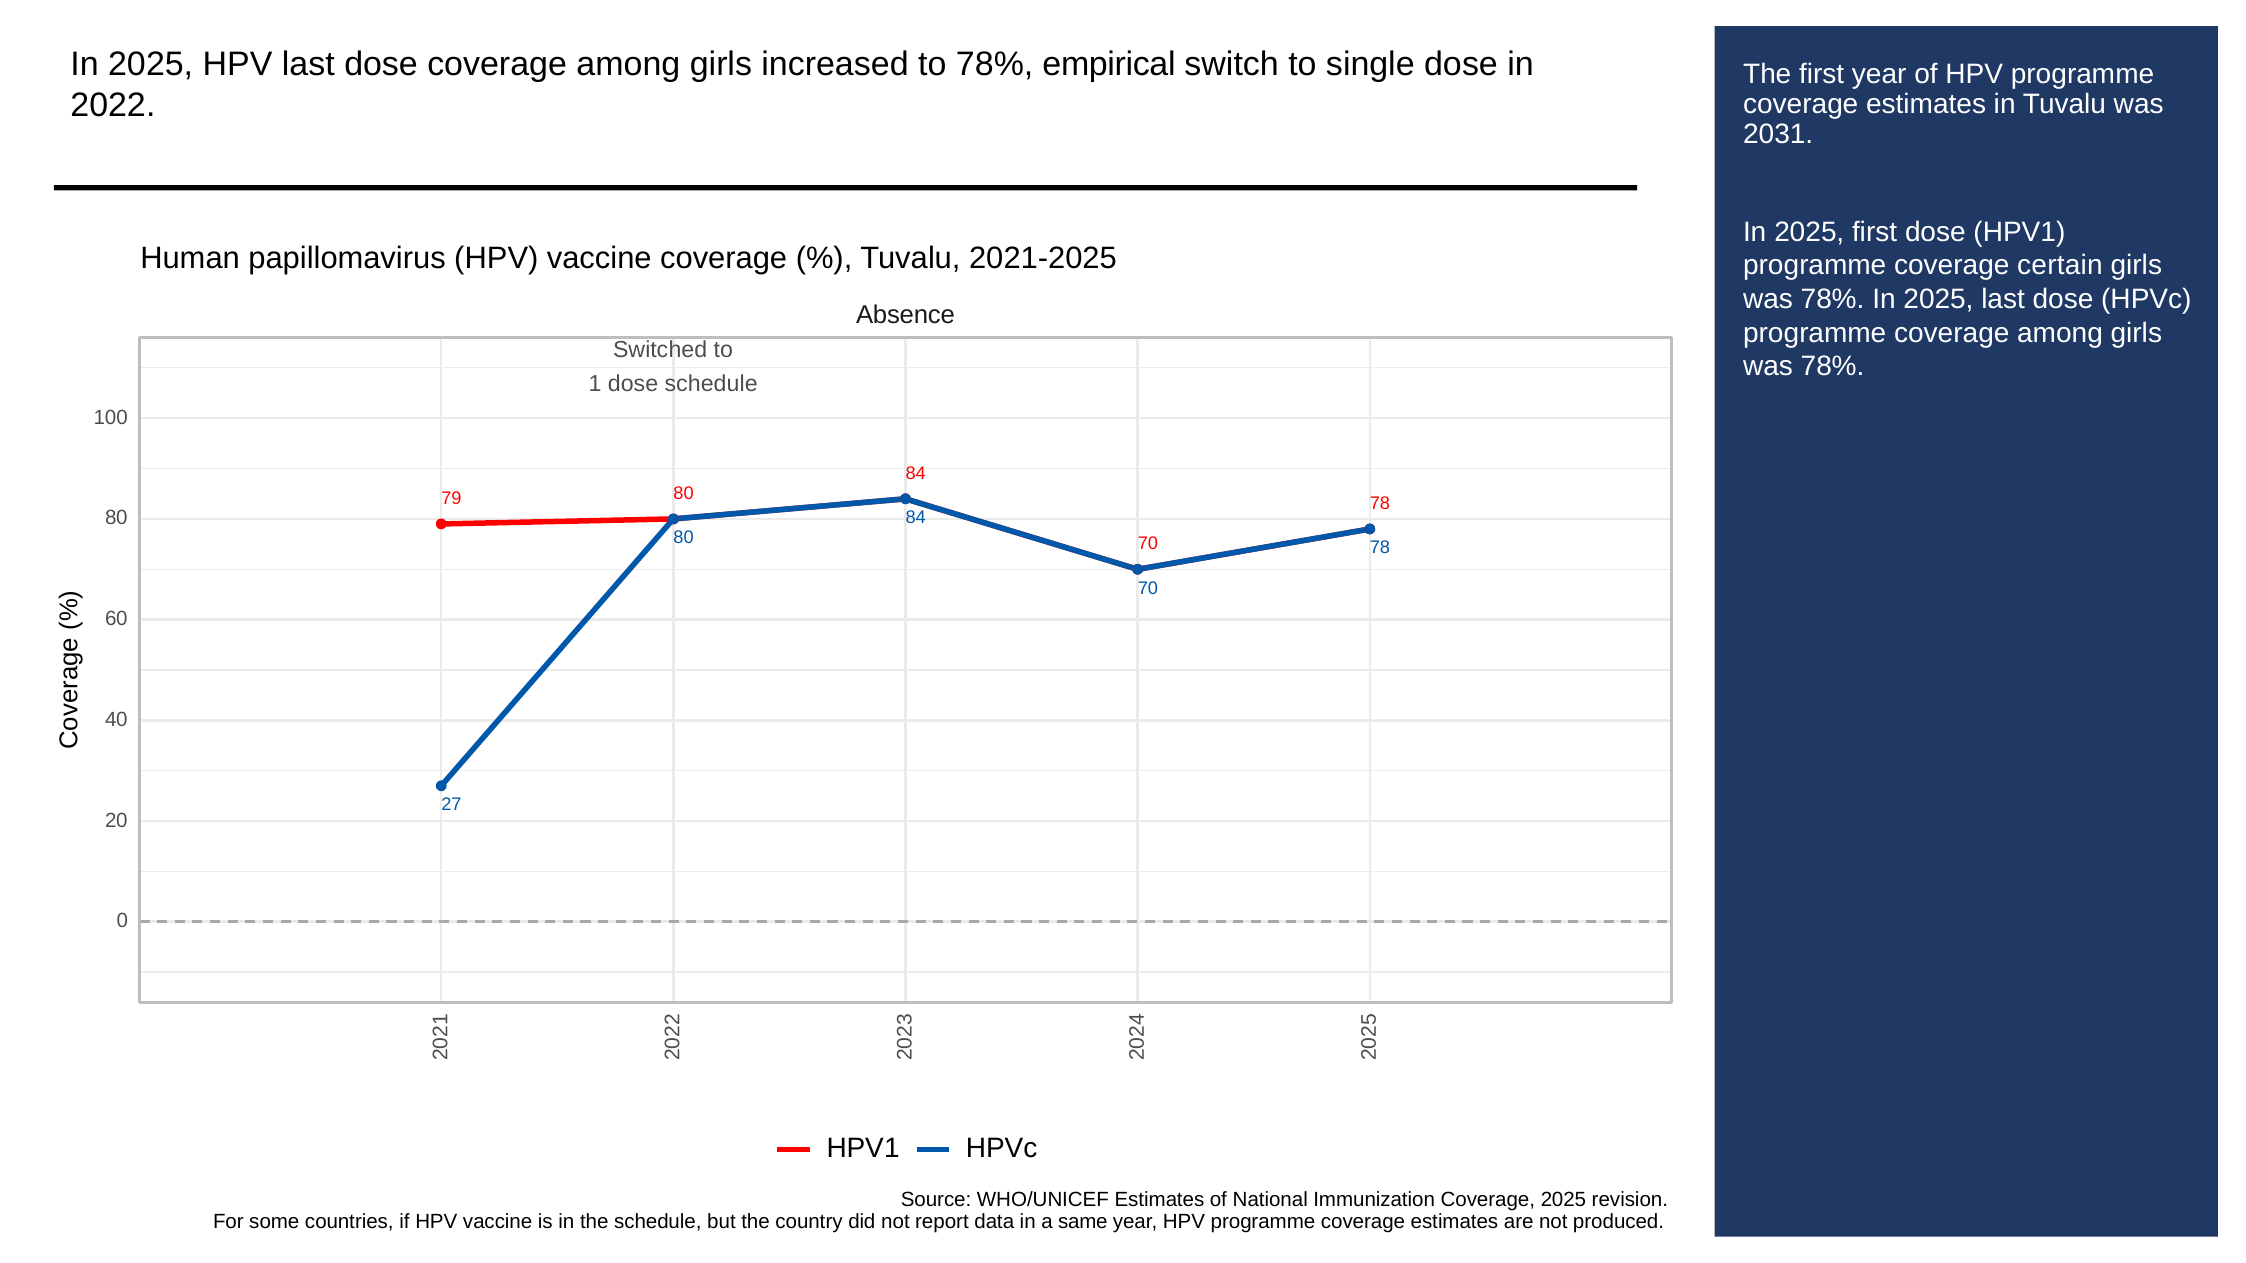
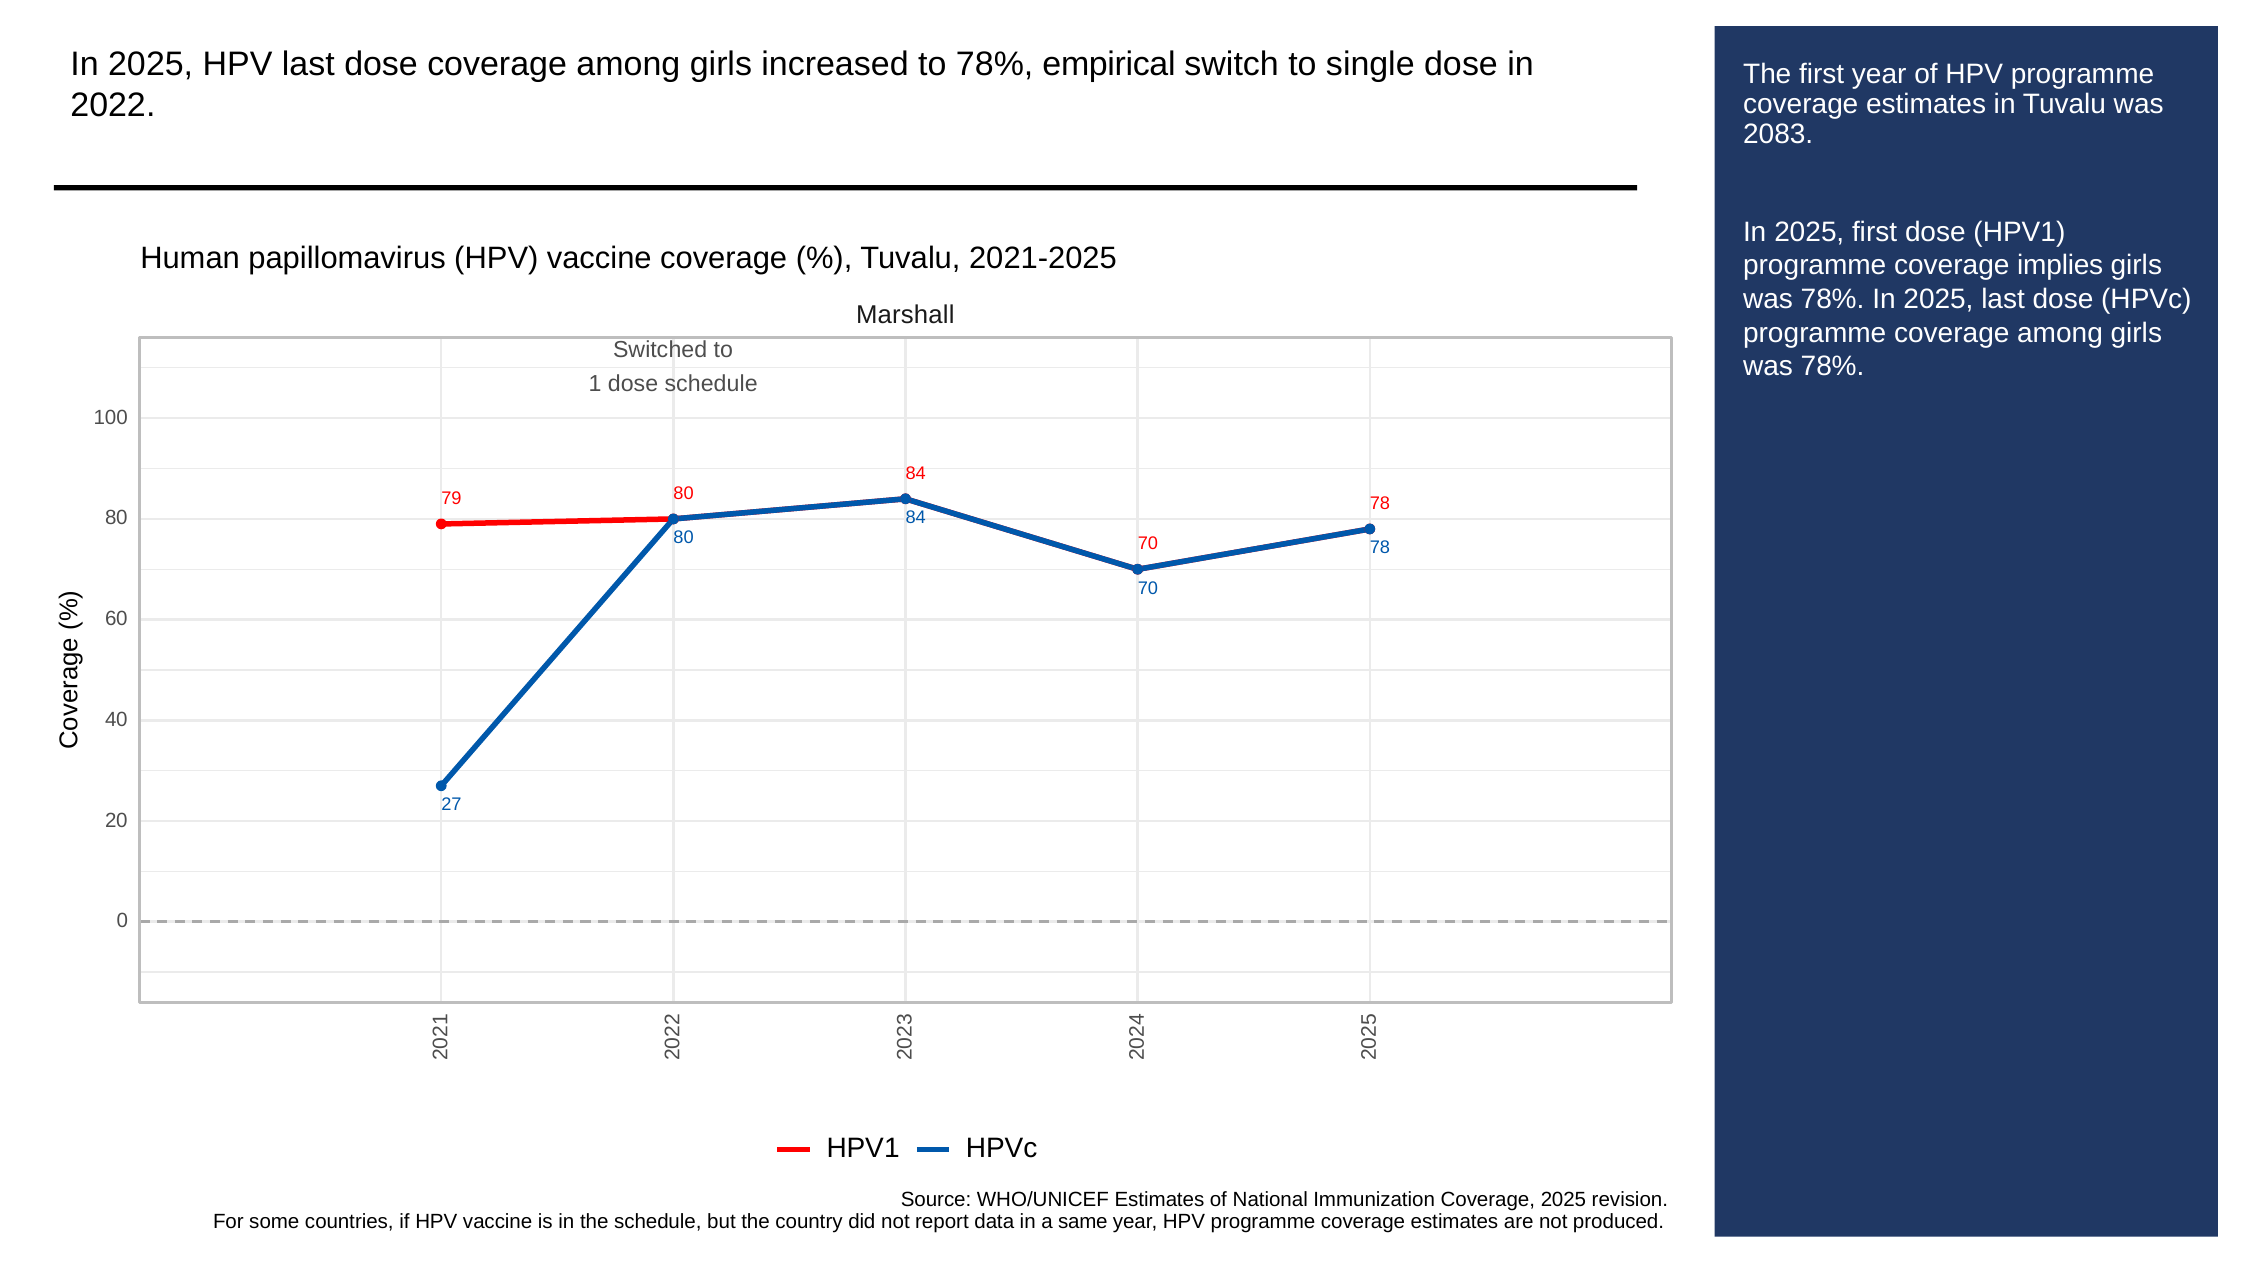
2031: 2031 -> 2083
certain: certain -> implies
Absence: Absence -> Marshall
